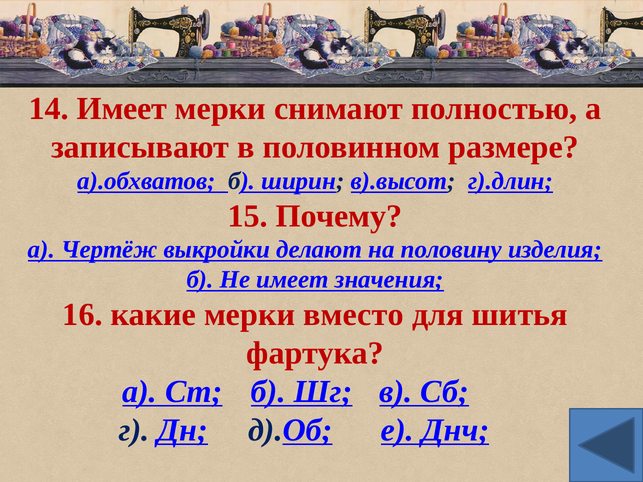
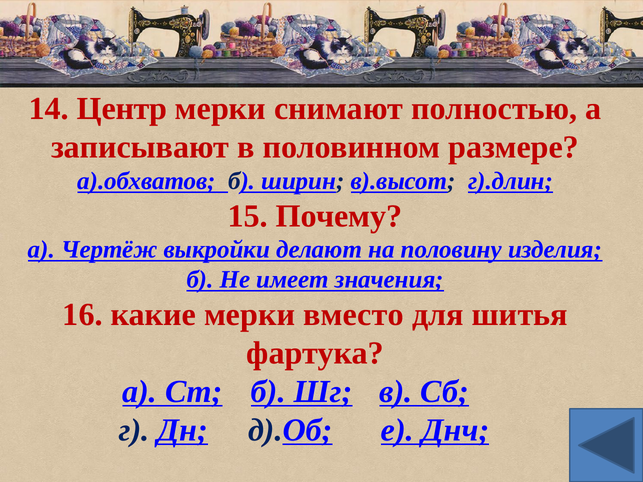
14 Имеет: Имеет -> Центр
